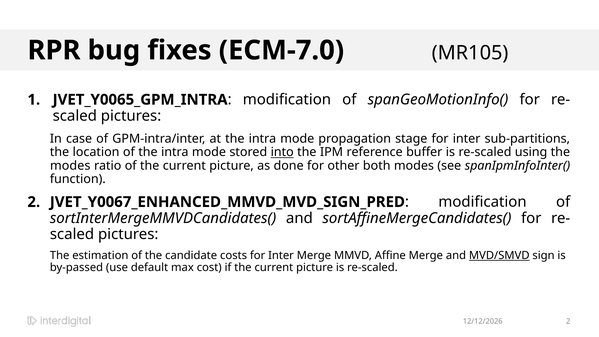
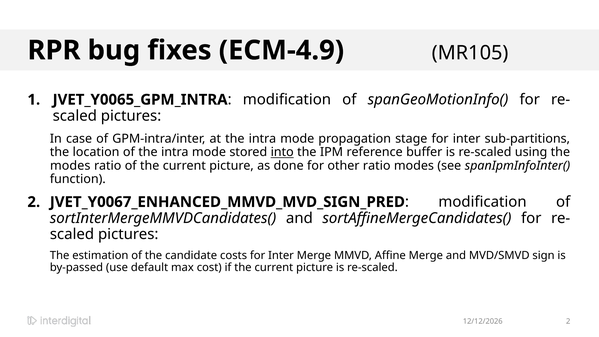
ECM-7.0: ECM-7.0 -> ECM-4.9
other both: both -> ratio
MVD/SMVD underline: present -> none
